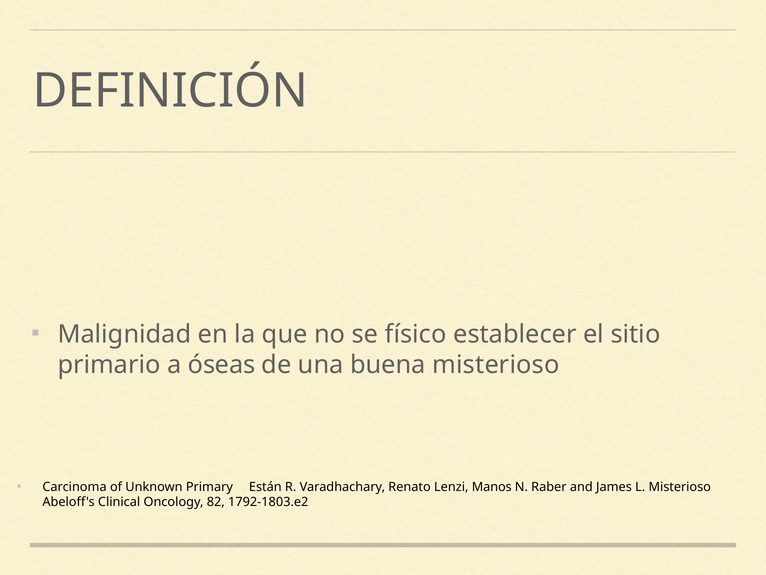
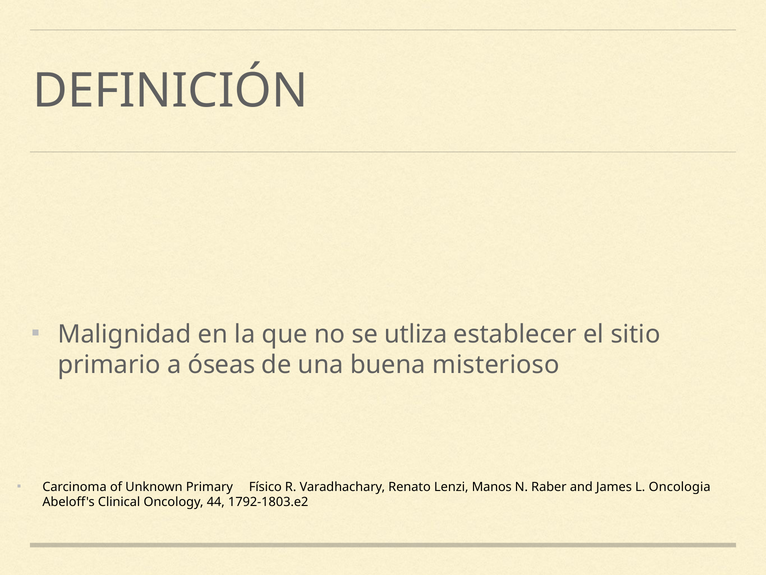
físico: físico -> utliza
Están: Están -> Físico
L Misterioso: Misterioso -> Oncologia
82: 82 -> 44
